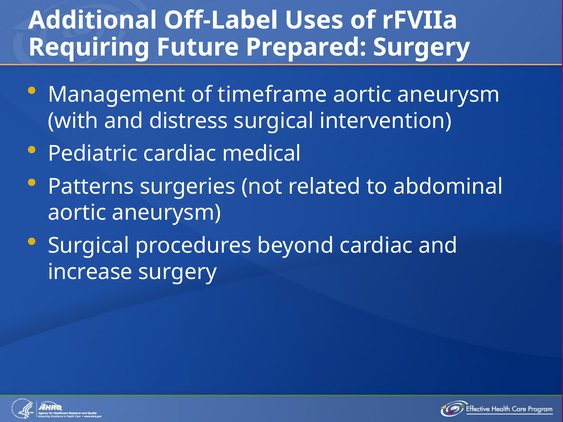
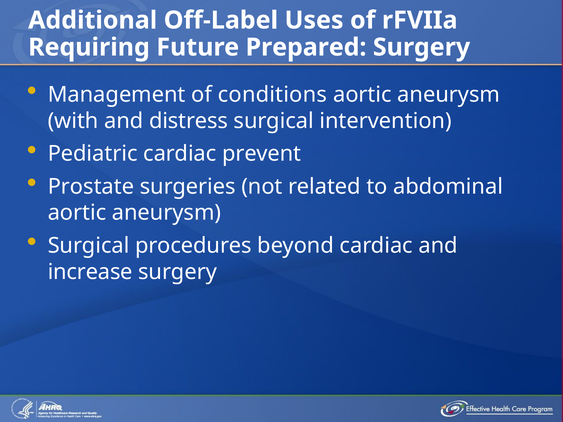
timeframe: timeframe -> conditions
medical: medical -> prevent
Patterns: Patterns -> Prostate
